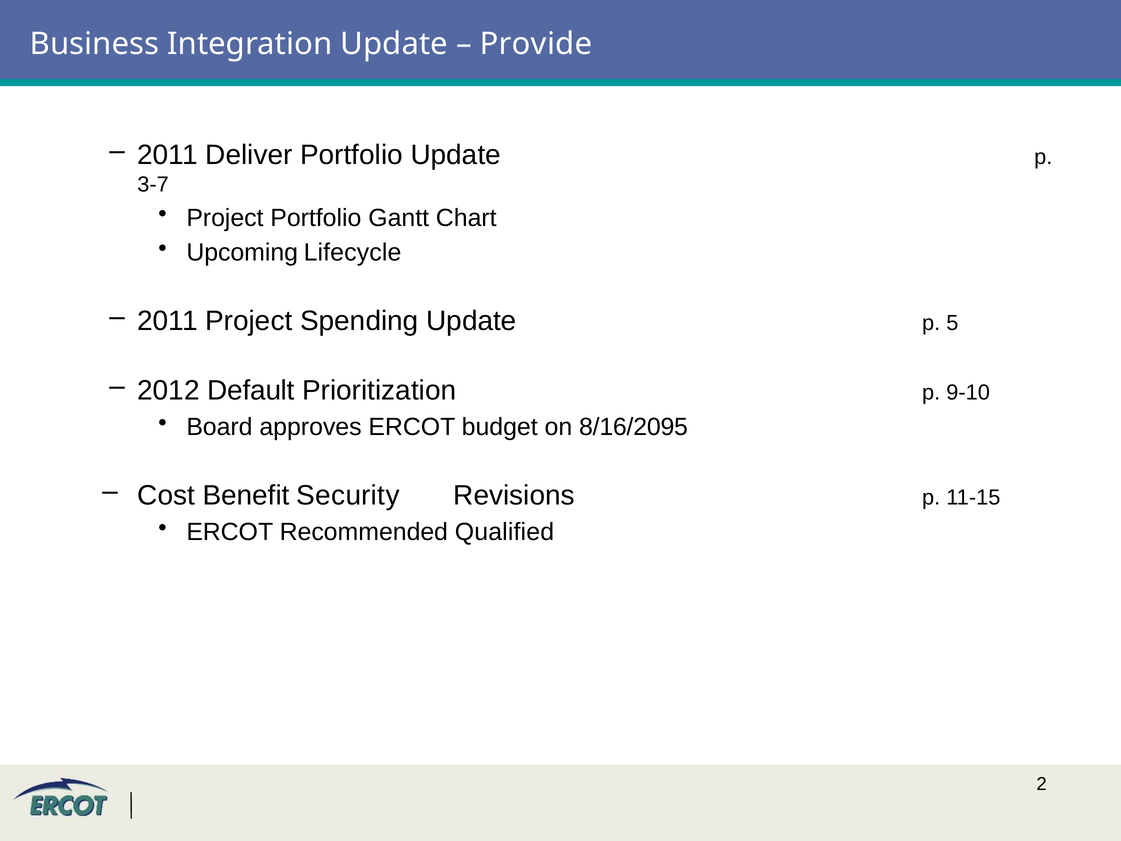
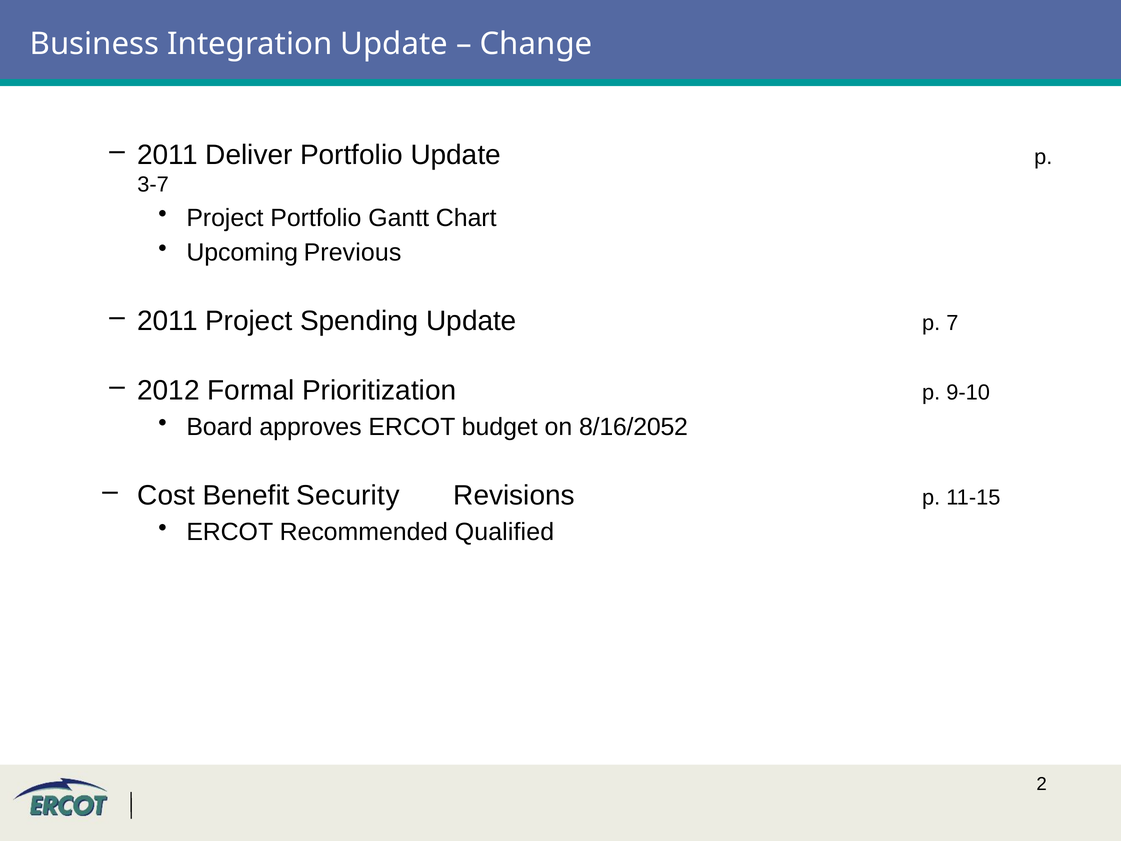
Provide: Provide -> Change
Lifecycle: Lifecycle -> Previous
5: 5 -> 7
Default: Default -> Formal
8/16/2095: 8/16/2095 -> 8/16/2052
